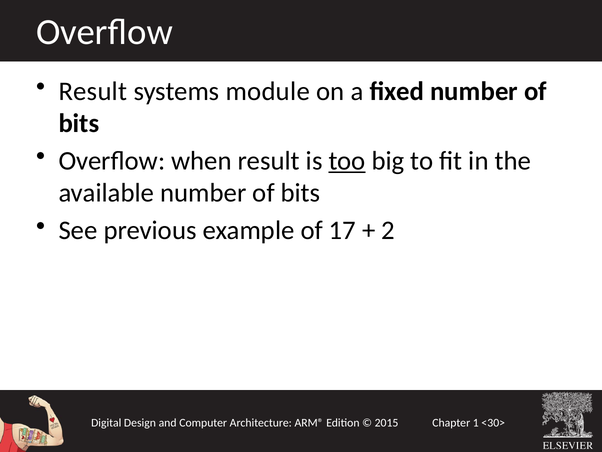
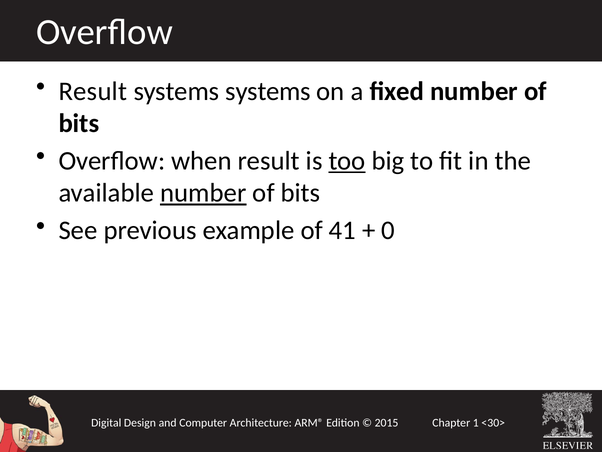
systems module: module -> systems
number at (203, 193) underline: none -> present
17: 17 -> 41
2: 2 -> 0
